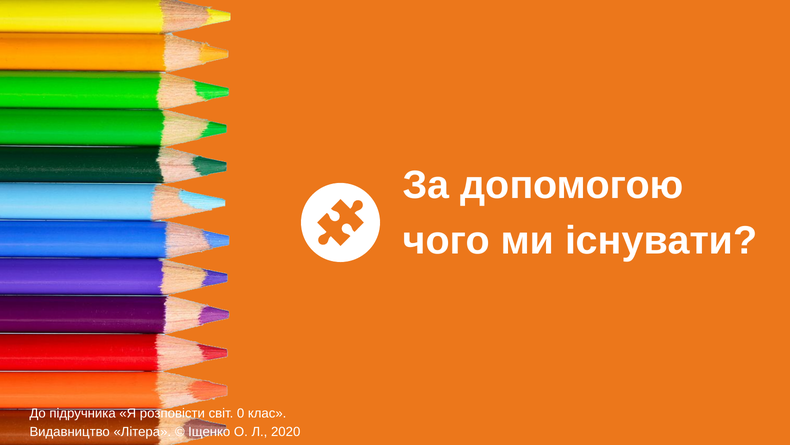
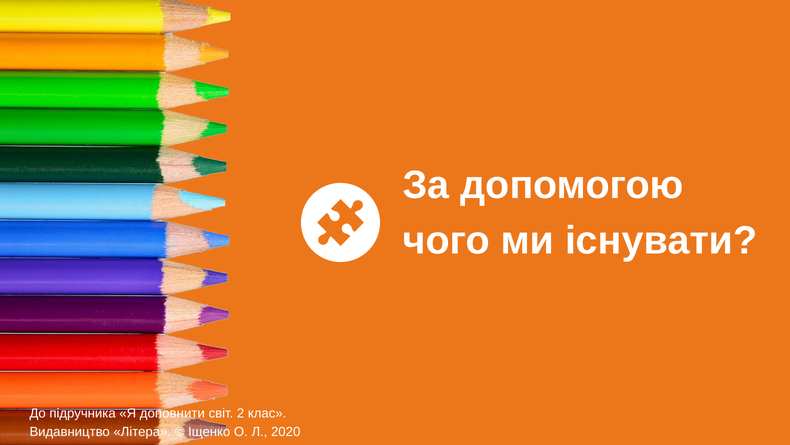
розповісти: розповісти -> доповнити
0: 0 -> 2
